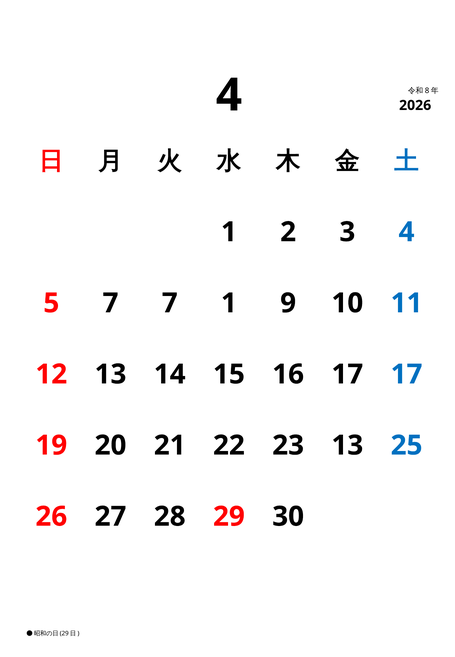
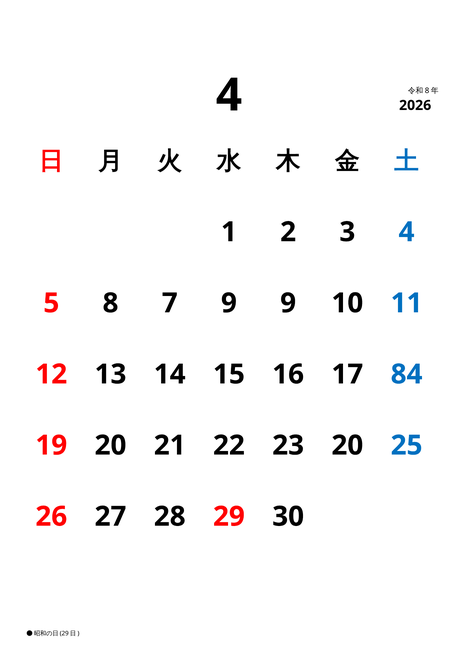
5 7: 7 -> 8
7 1: 1 -> 9
17 17: 17 -> 84
23 13: 13 -> 20
